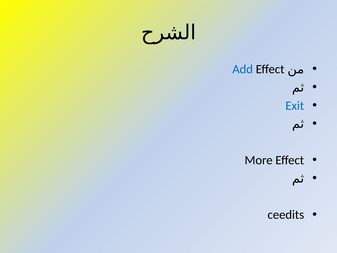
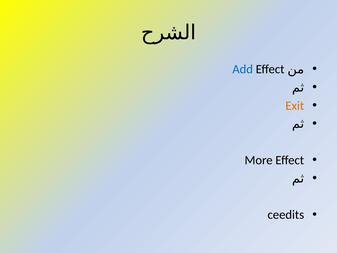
Exit colour: blue -> orange
